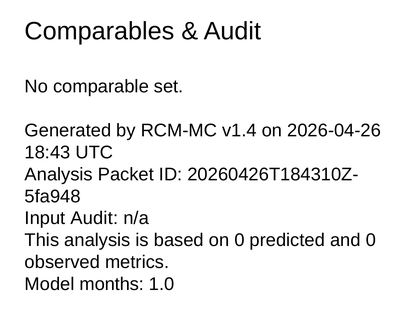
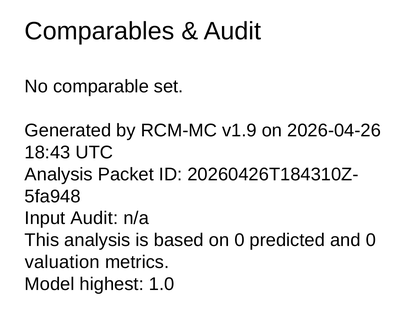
v1.4: v1.4 -> v1.9
observed: observed -> valuation
months: months -> highest
